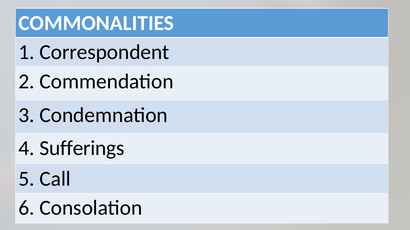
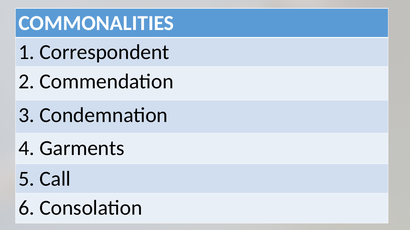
Sufferings: Sufferings -> Garments
